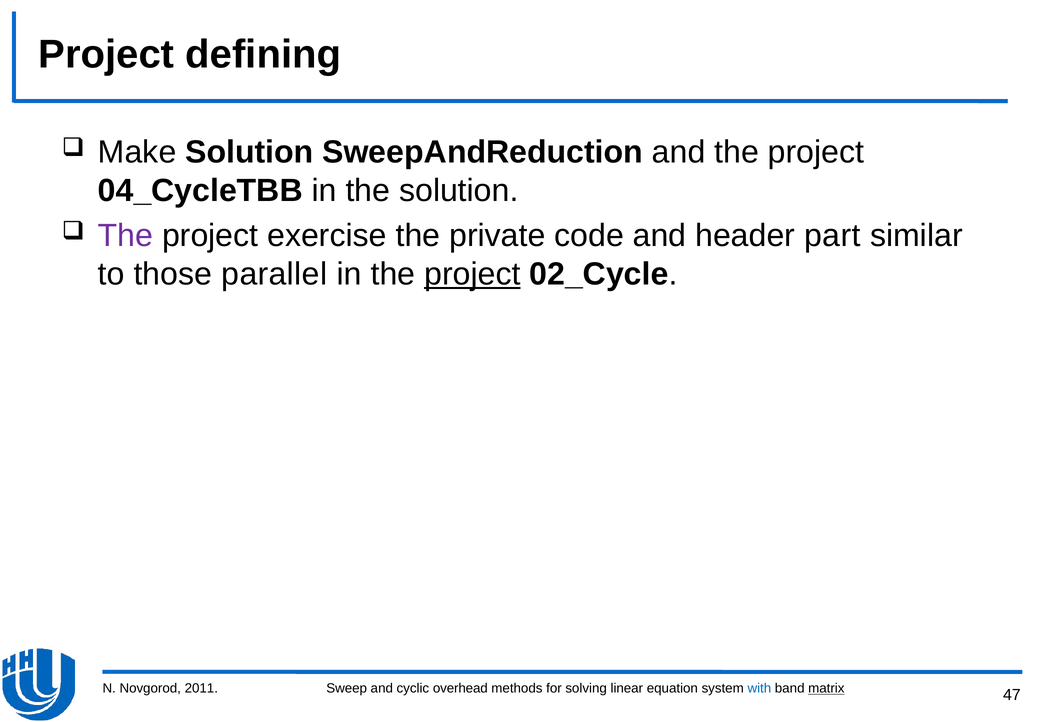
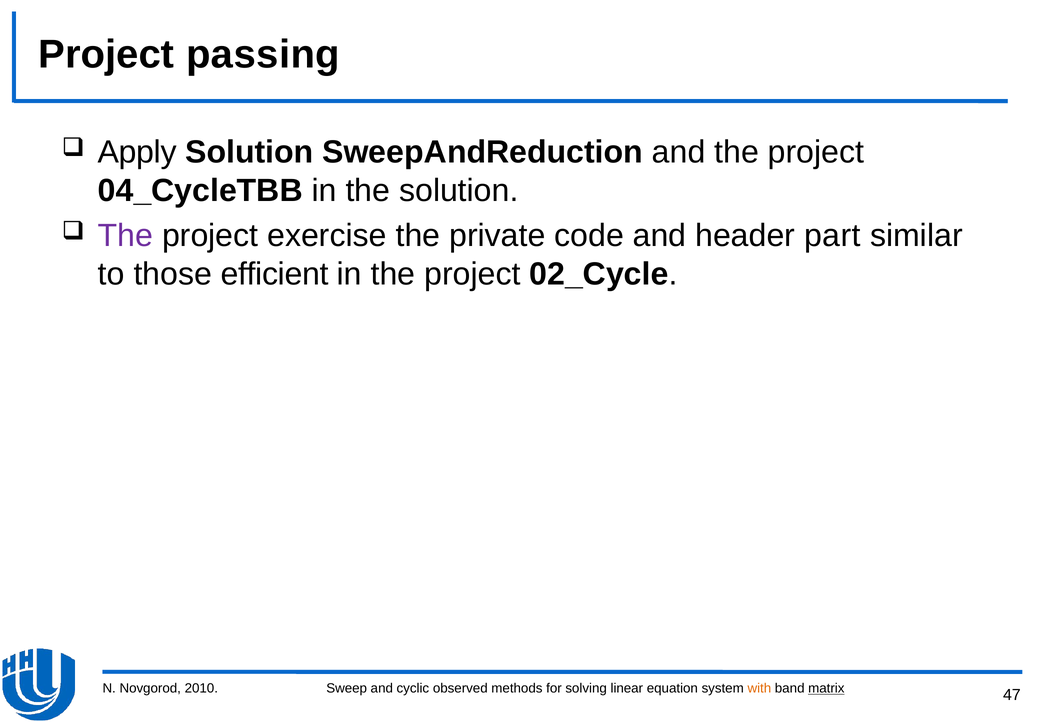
defining: defining -> passing
Make: Make -> Apply
parallel: parallel -> efficient
project at (472, 274) underline: present -> none
2011: 2011 -> 2010
overhead: overhead -> observed
with colour: blue -> orange
